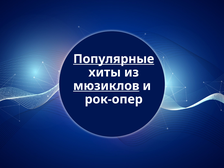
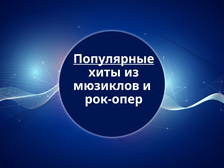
мюзиклов underline: present -> none
